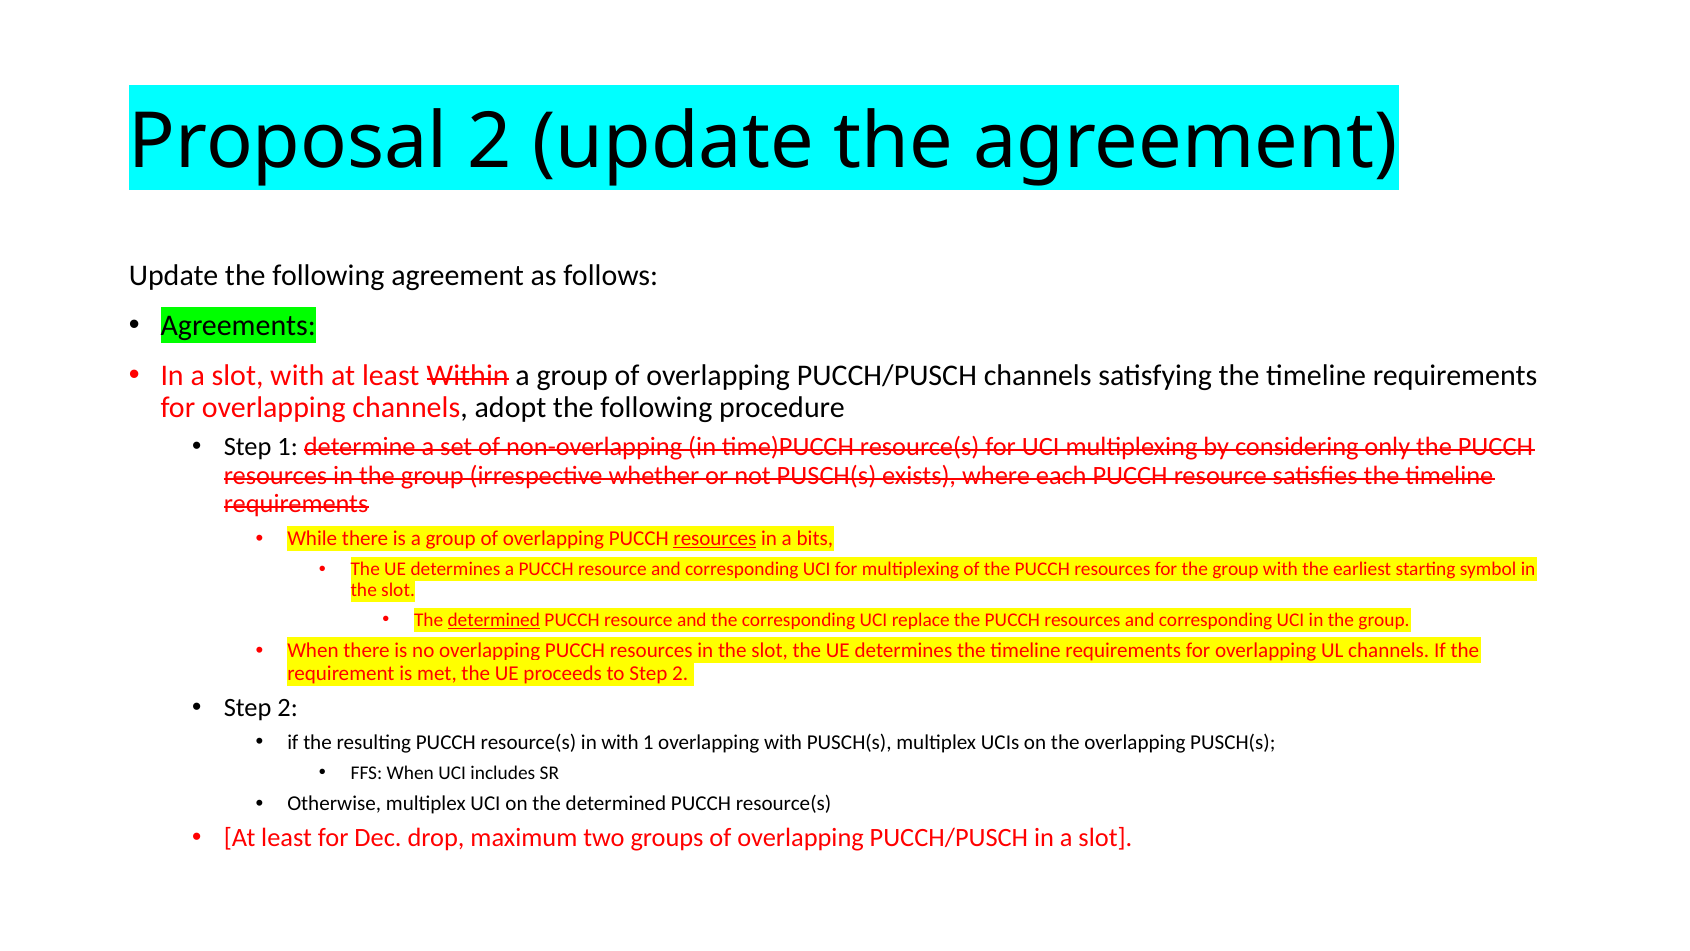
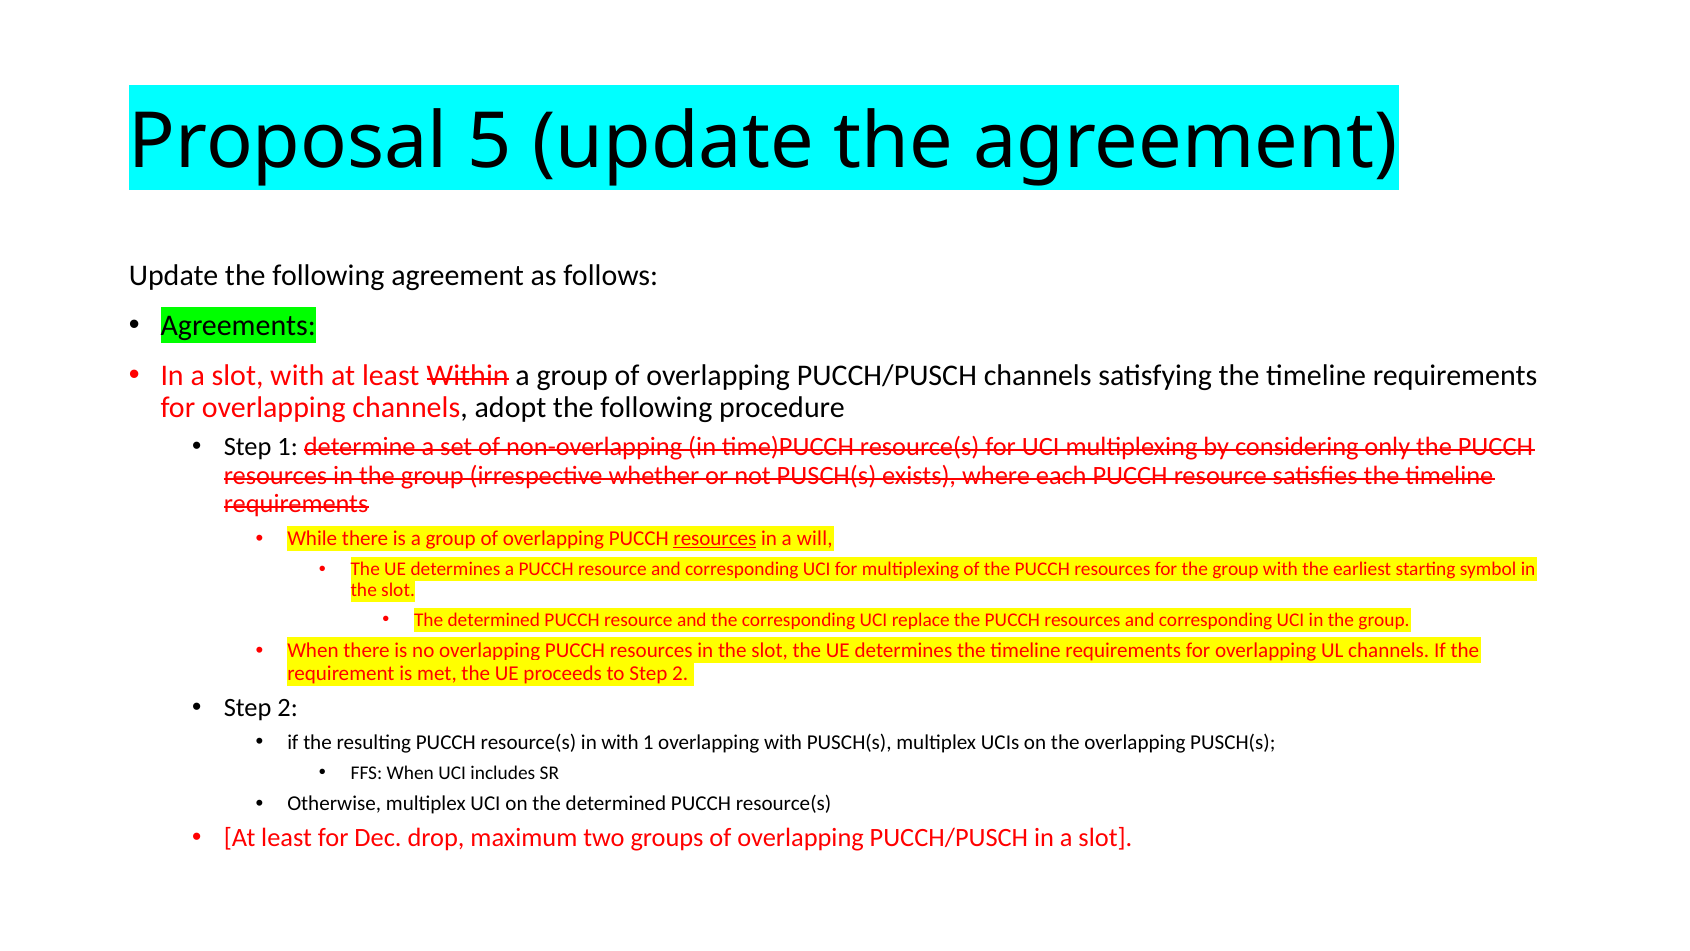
Proposal 2: 2 -> 5
bits: bits -> will
determined at (494, 620) underline: present -> none
